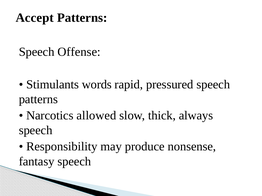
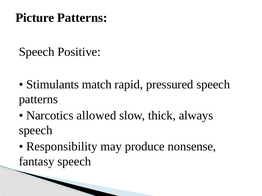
Accept: Accept -> Picture
Offense: Offense -> Positive
words: words -> match
